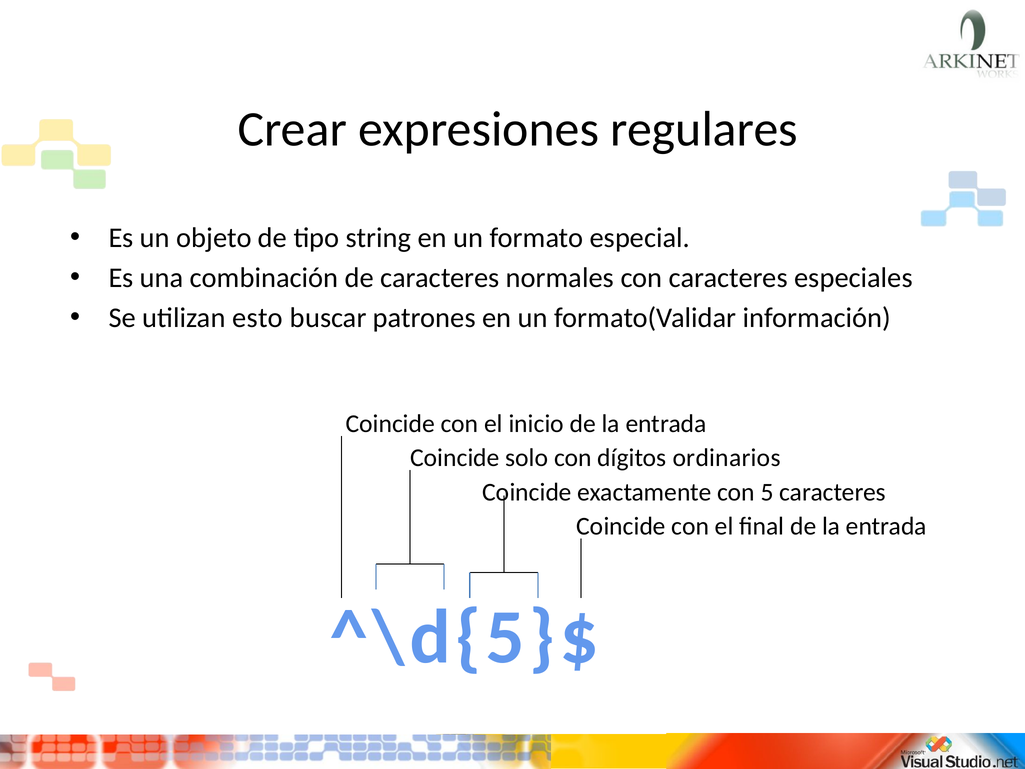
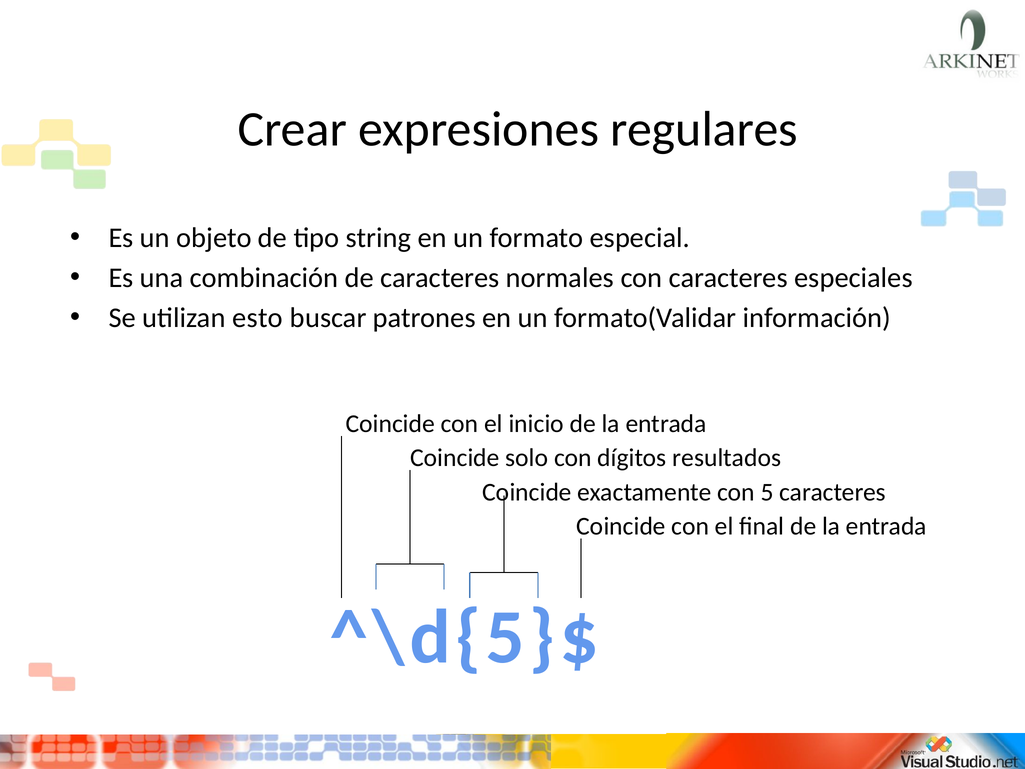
ordinarios: ordinarios -> resultados
